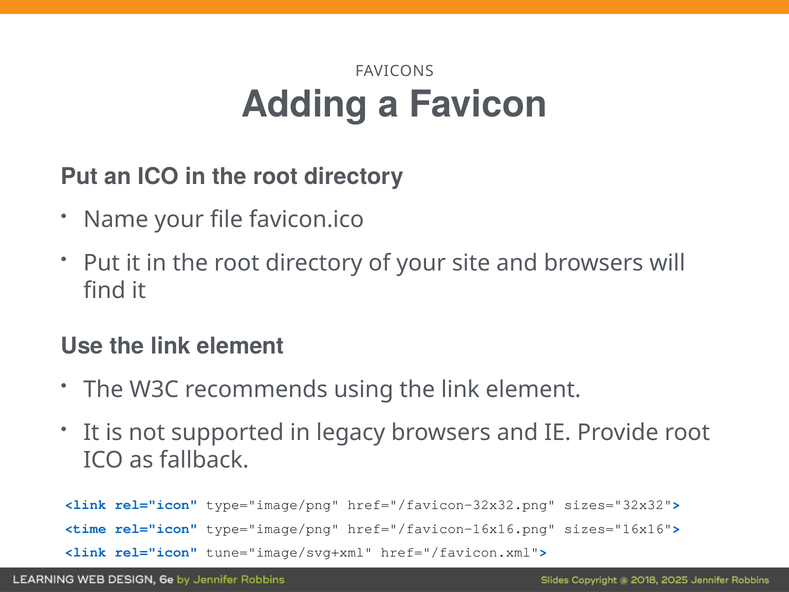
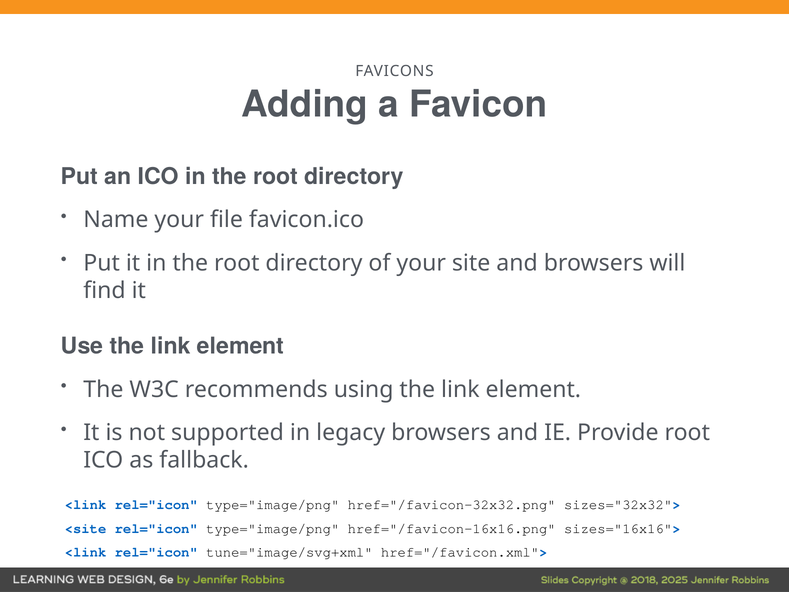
<time: <time -> <site
